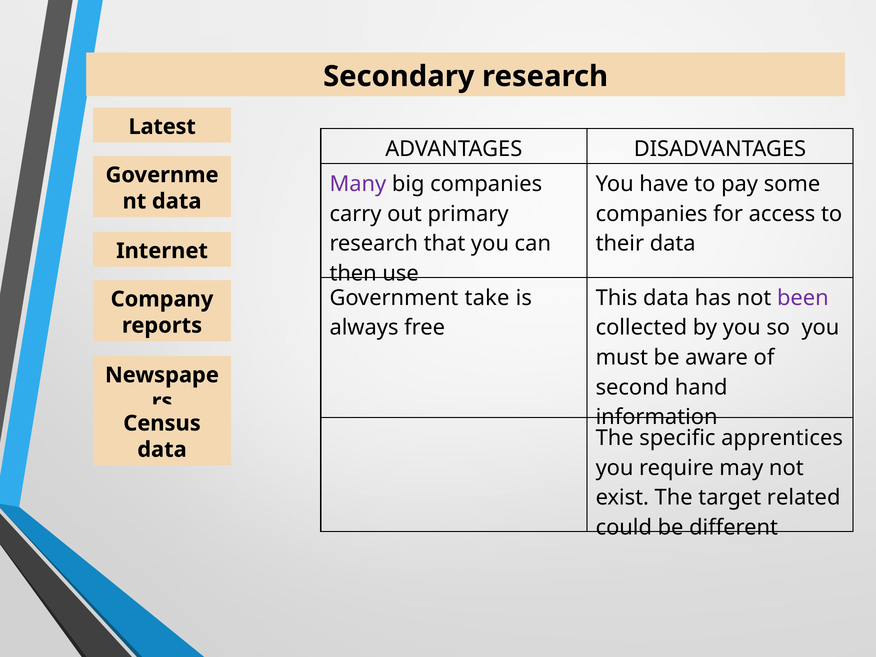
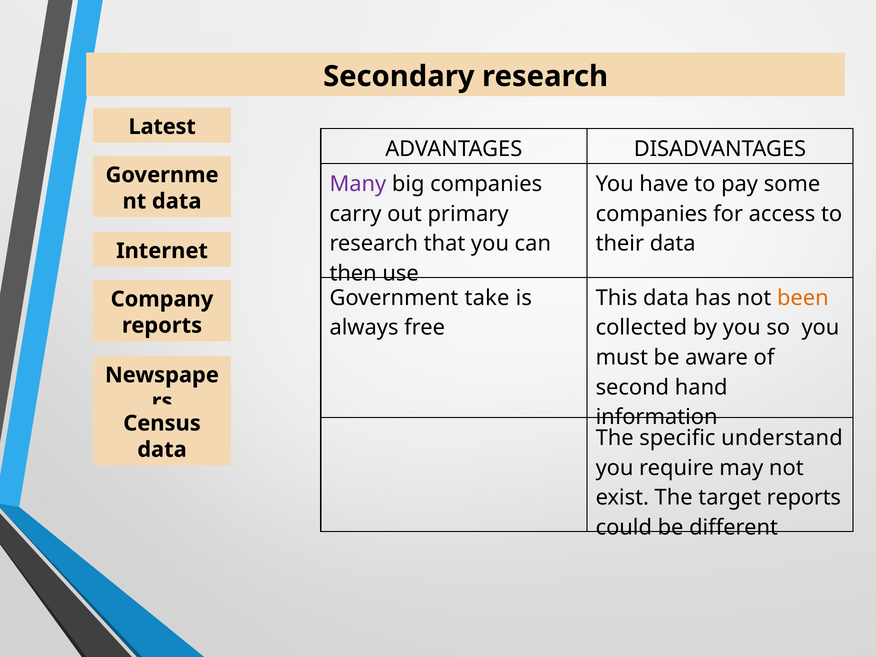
been colour: purple -> orange
apprentices: apprentices -> understand
target related: related -> reports
